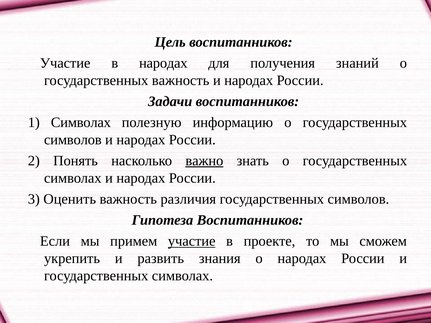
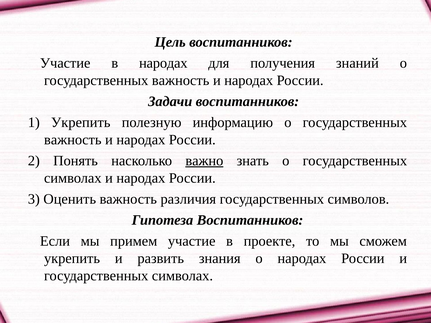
1 Символах: Символах -> Укрепить
символов at (73, 140): символов -> важность
участие at (192, 241) underline: present -> none
